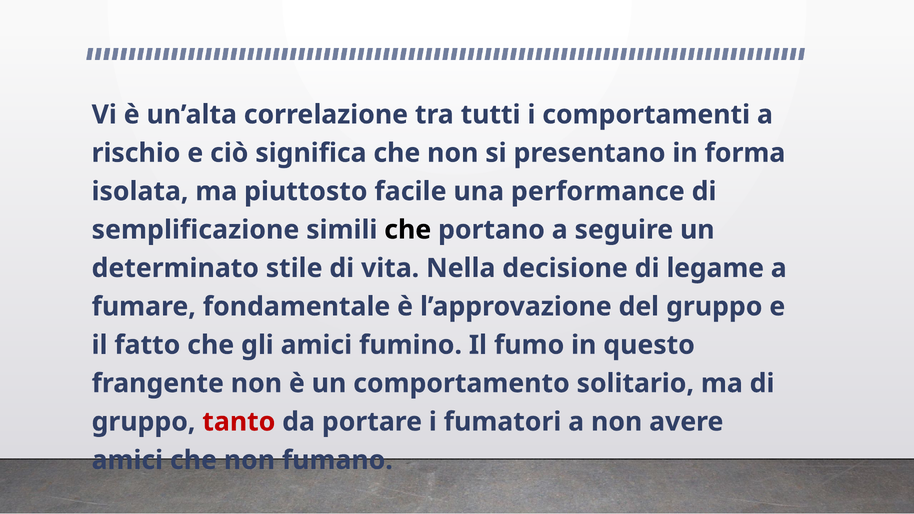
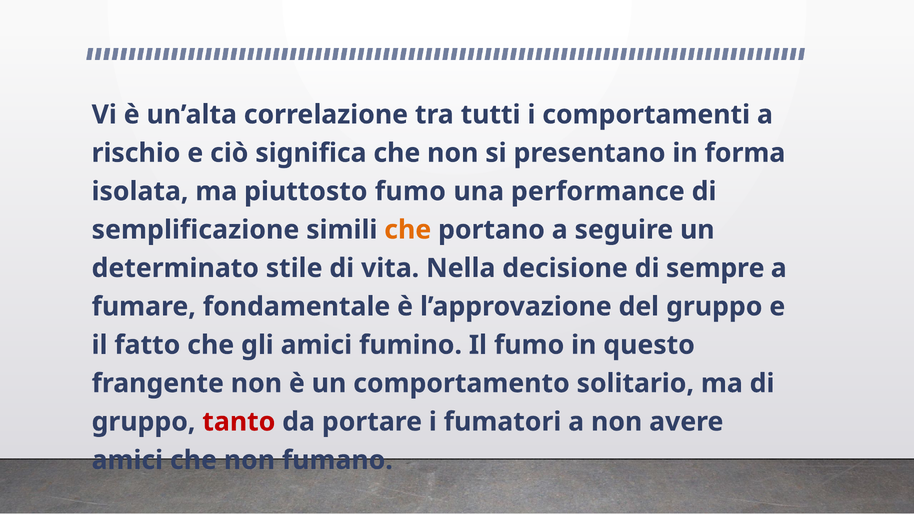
piuttosto facile: facile -> fumo
che at (408, 230) colour: black -> orange
legame: legame -> sempre
